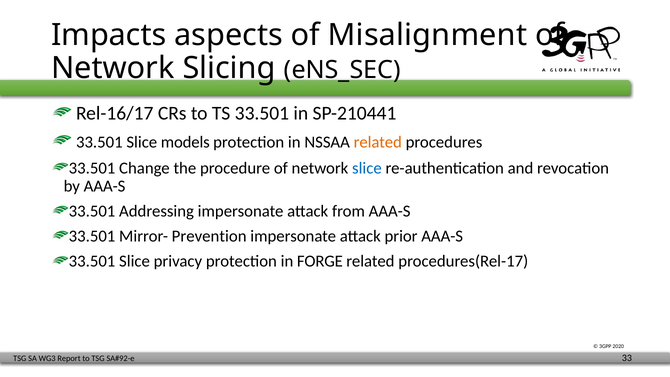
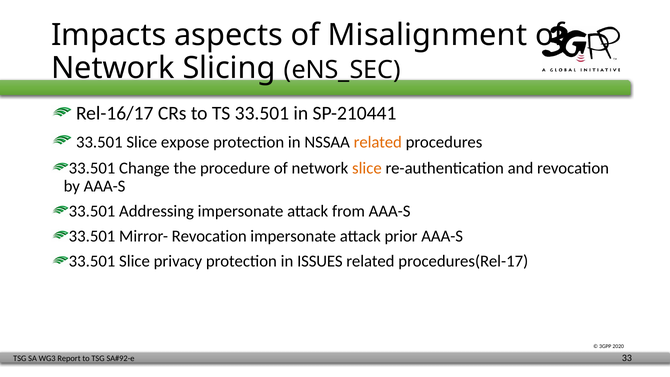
models: models -> expose
slice at (367, 168) colour: blue -> orange
Mirror- Prevention: Prevention -> Revocation
FORGE: FORGE -> ISSUES
